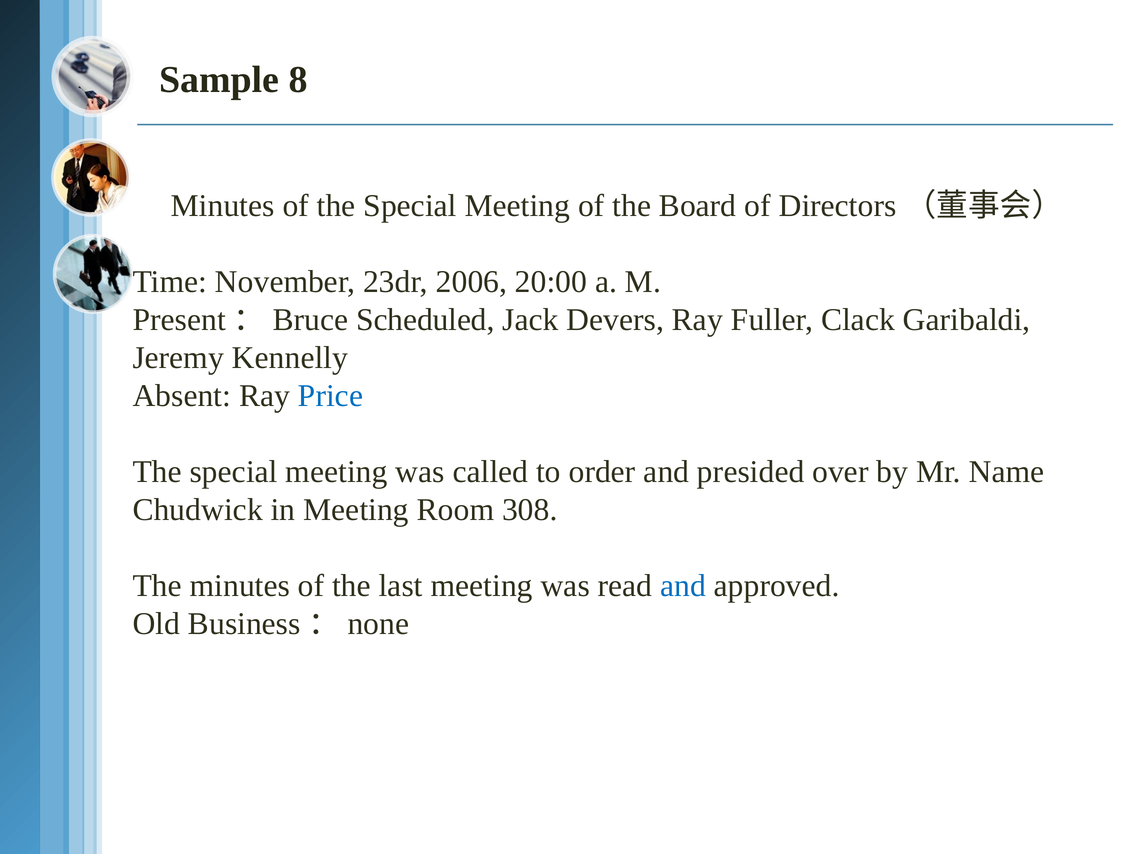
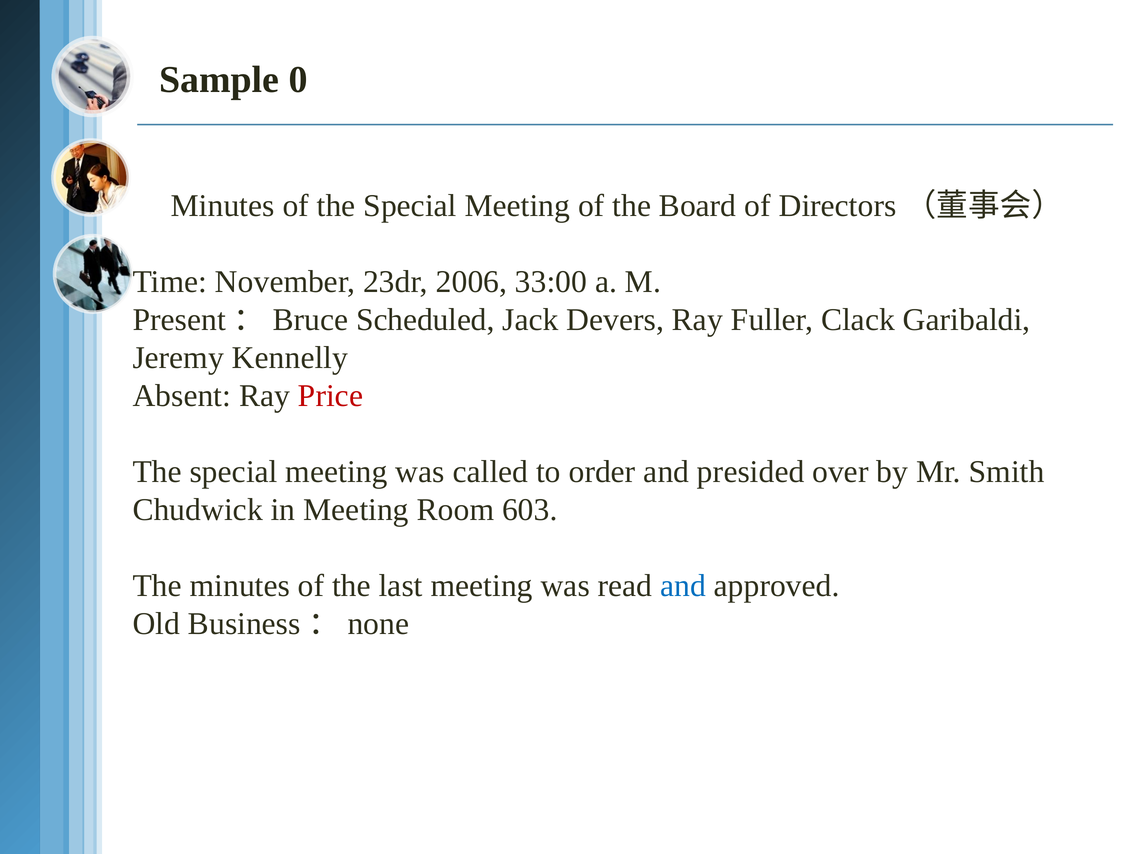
8: 8 -> 0
20:00: 20:00 -> 33:00
Price colour: blue -> red
Name: Name -> Smith
308: 308 -> 603
